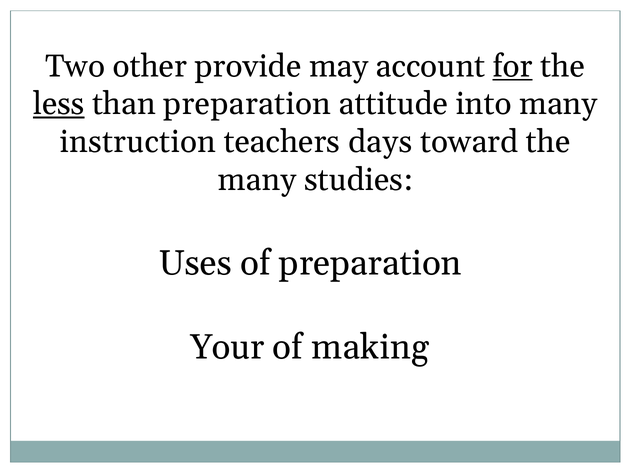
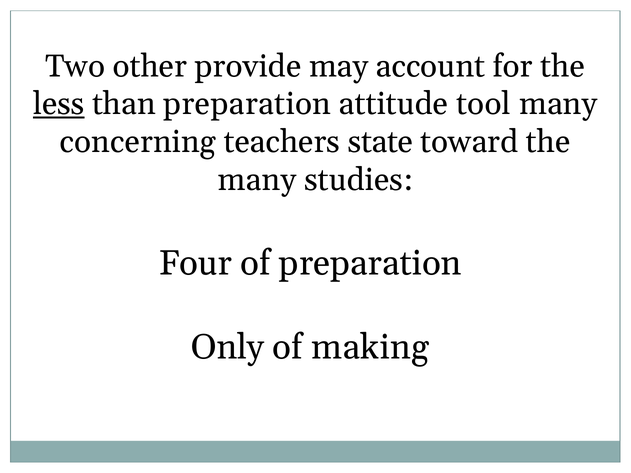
for underline: present -> none
into: into -> tool
instruction: instruction -> concerning
days: days -> state
Uses: Uses -> Four
Your: Your -> Only
